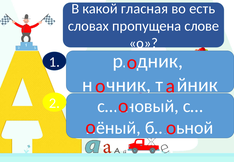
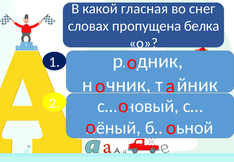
есть: есть -> снег
слове: слове -> белка
